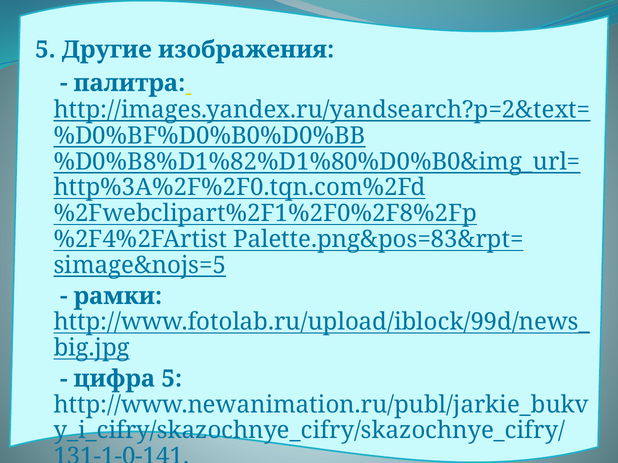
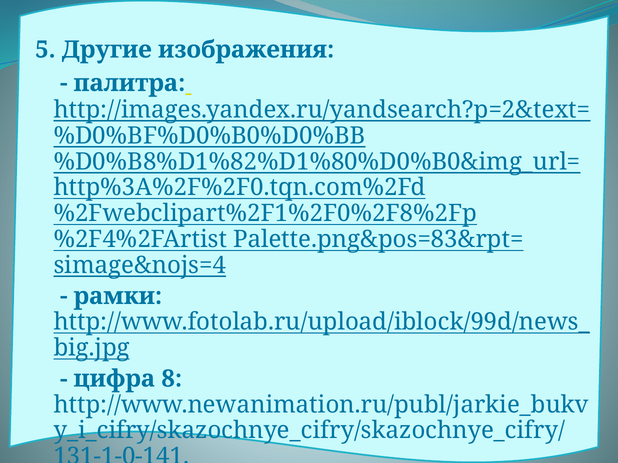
simage&nojs=5: simage&nojs=5 -> simage&nojs=4
цифра 5: 5 -> 8
